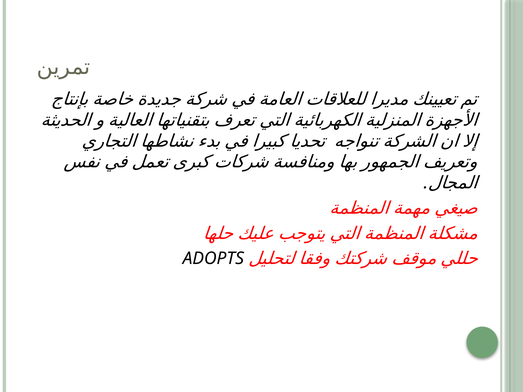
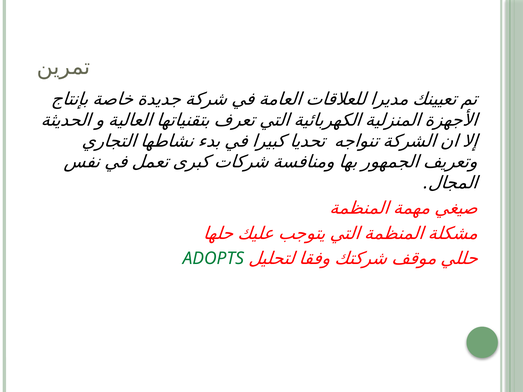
ADOPTS colour: black -> green
